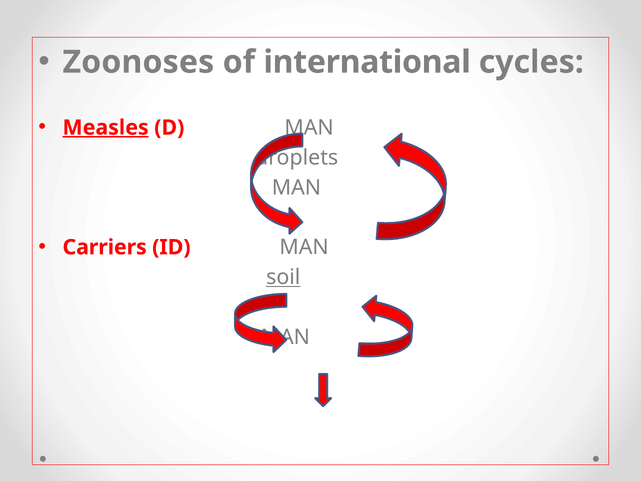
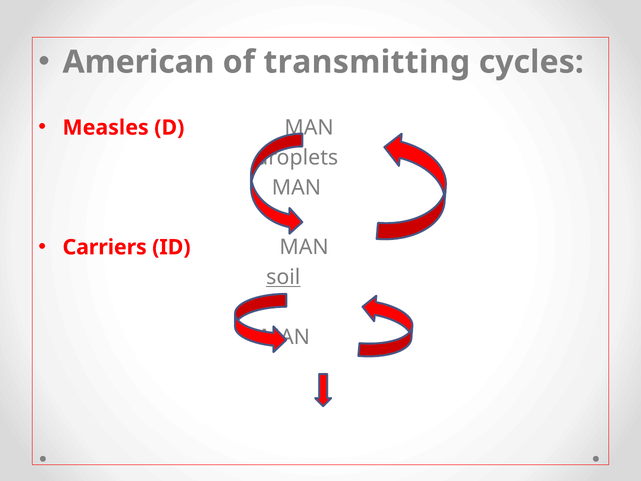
Zoonoses: Zoonoses -> American
international: international -> transmitting
Measles underline: present -> none
